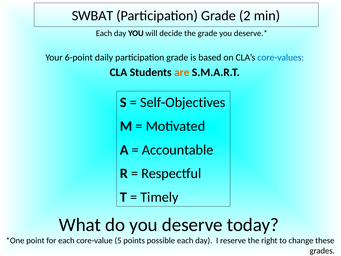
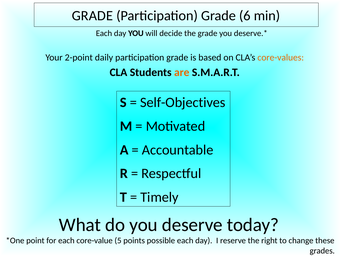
SWBAT at (93, 16): SWBAT -> GRADE
2: 2 -> 6
6-point: 6-point -> 2-point
core-values colour: blue -> orange
